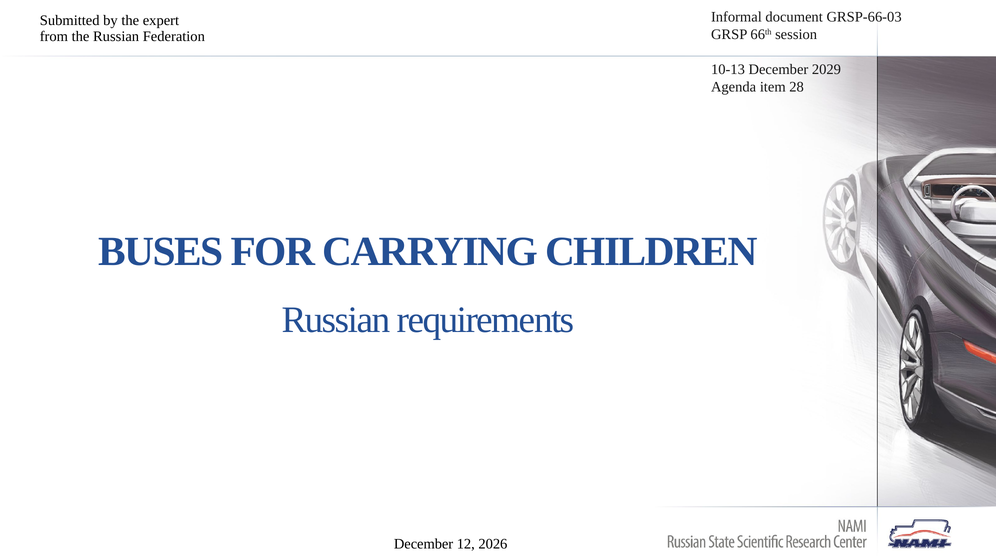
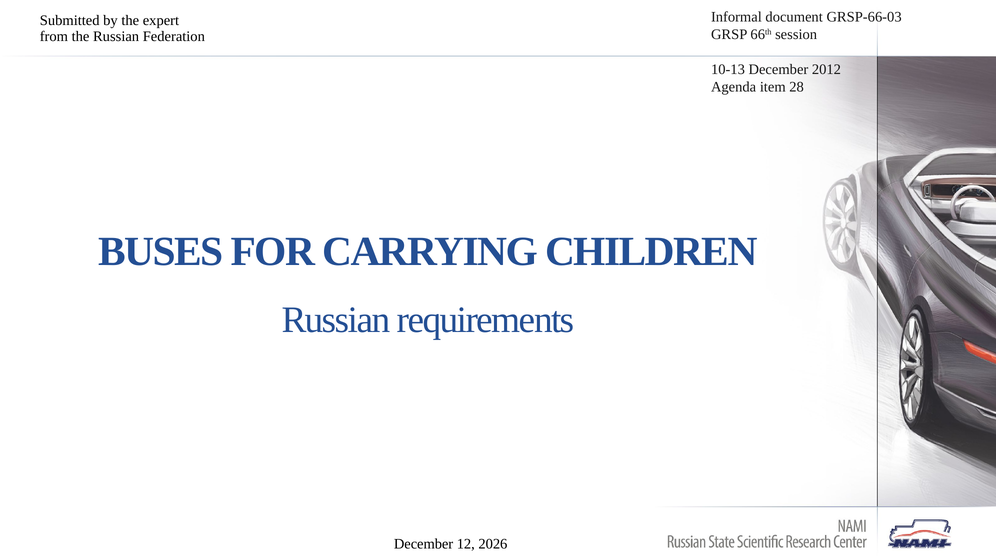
2029: 2029 -> 2012
